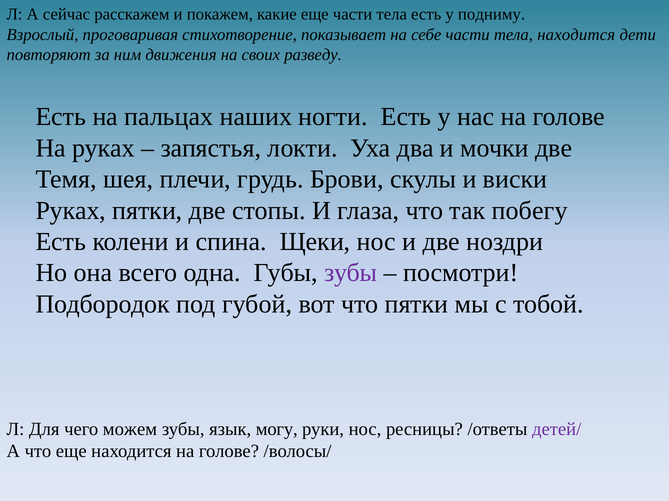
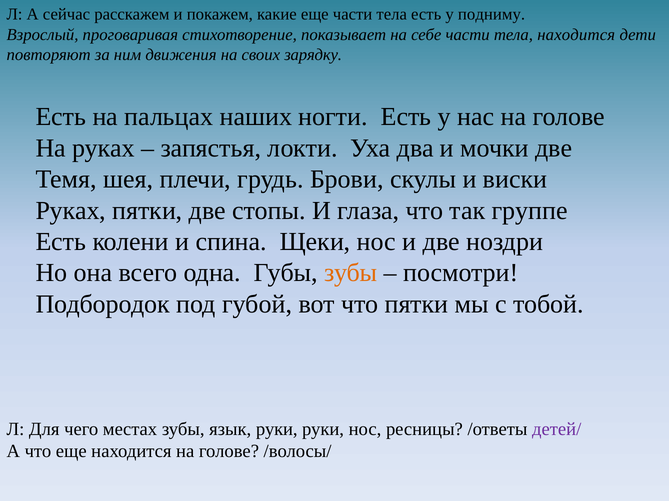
разведу: разведу -> зарядку
побегу: побегу -> группе
зубы at (351, 273) colour: purple -> orange
можем: можем -> местах
язык могу: могу -> руки
